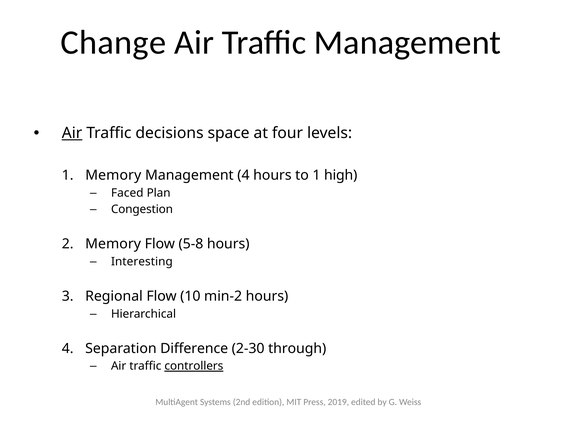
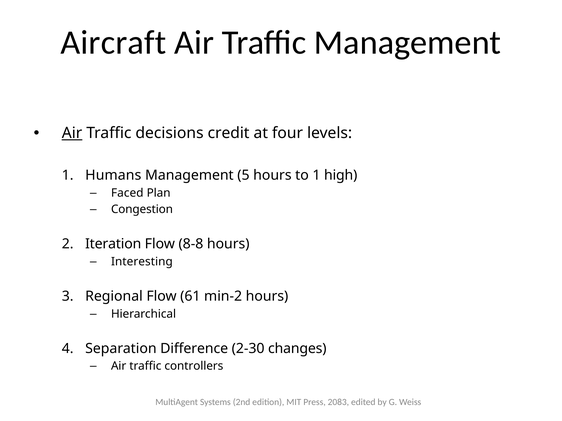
Change: Change -> Aircraft
space: space -> credit
1 Memory: Memory -> Humans
Management 4: 4 -> 5
Memory at (113, 244): Memory -> Iteration
5-8: 5-8 -> 8-8
10: 10 -> 61
through: through -> changes
controllers underline: present -> none
2019: 2019 -> 2083
